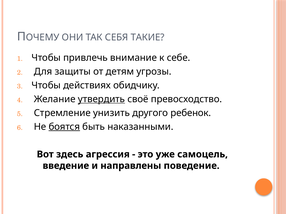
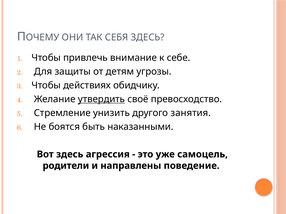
СЕБЯ ТАКИЕ: ТАКИЕ -> ЗДЕСЬ
ребенок: ребенок -> занятия
боятся underline: present -> none
введение: введение -> родители
